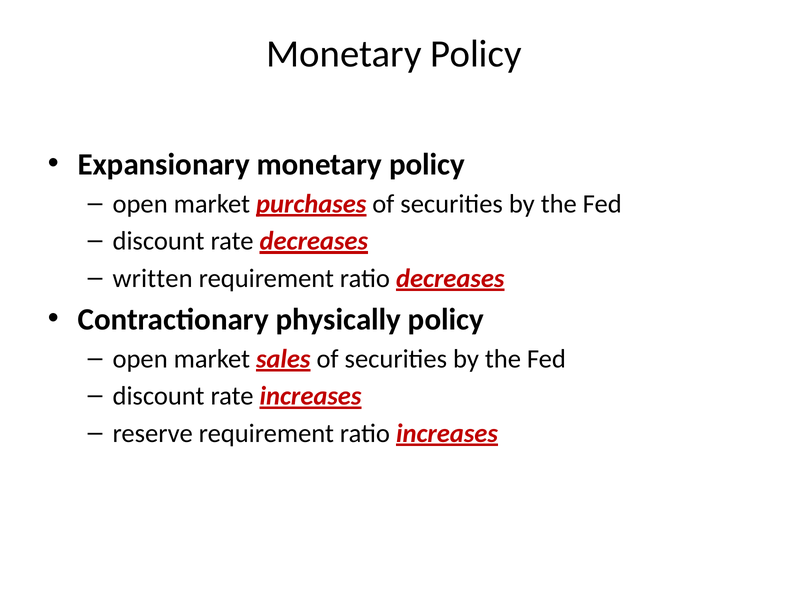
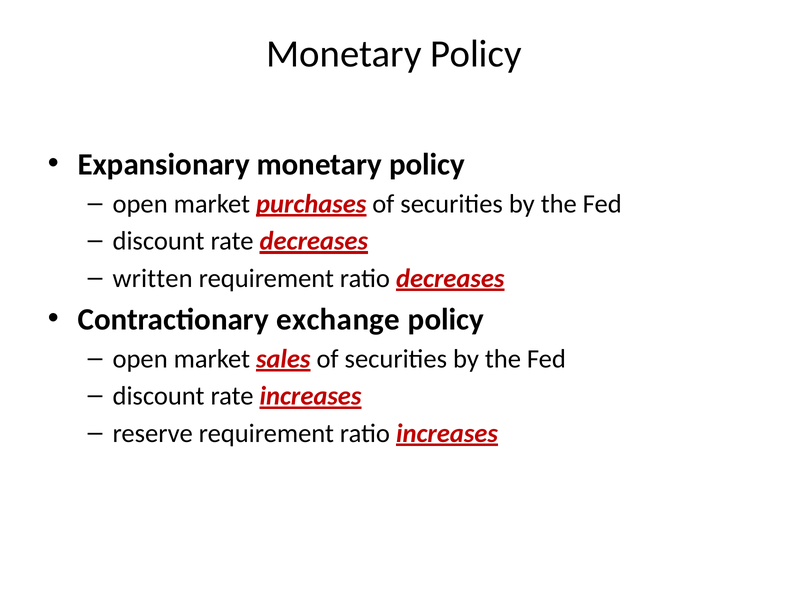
physically: physically -> exchange
